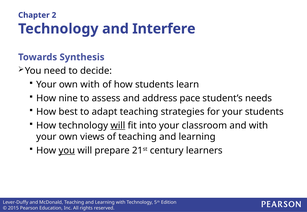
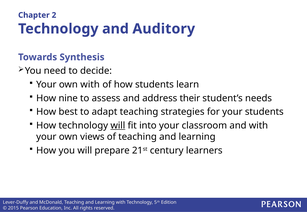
Interfere: Interfere -> Auditory
pace: pace -> their
you at (67, 151) underline: present -> none
